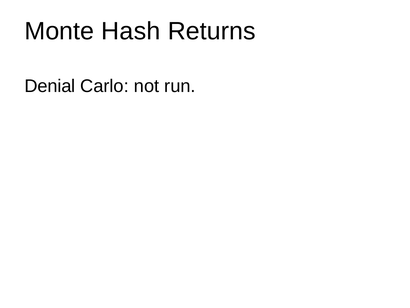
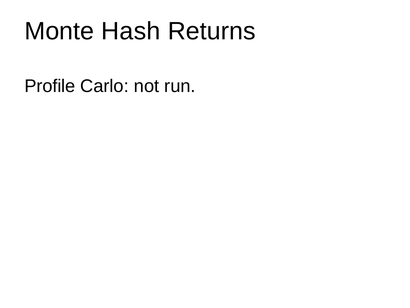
Denial: Denial -> Profile
